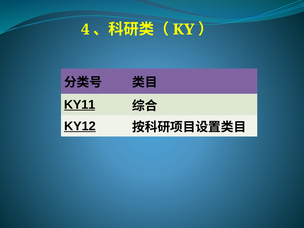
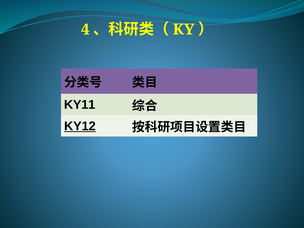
KY11 underline: present -> none
